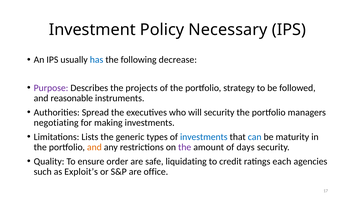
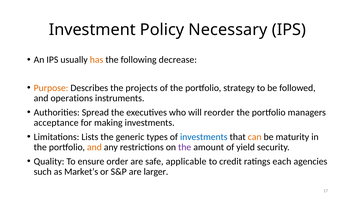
has colour: blue -> orange
Purpose colour: purple -> orange
reasonable: reasonable -> operations
will security: security -> reorder
negotiating: negotiating -> acceptance
can colour: blue -> orange
days: days -> yield
liquidating: liquidating -> applicable
Exploit’s: Exploit’s -> Market’s
office: office -> larger
